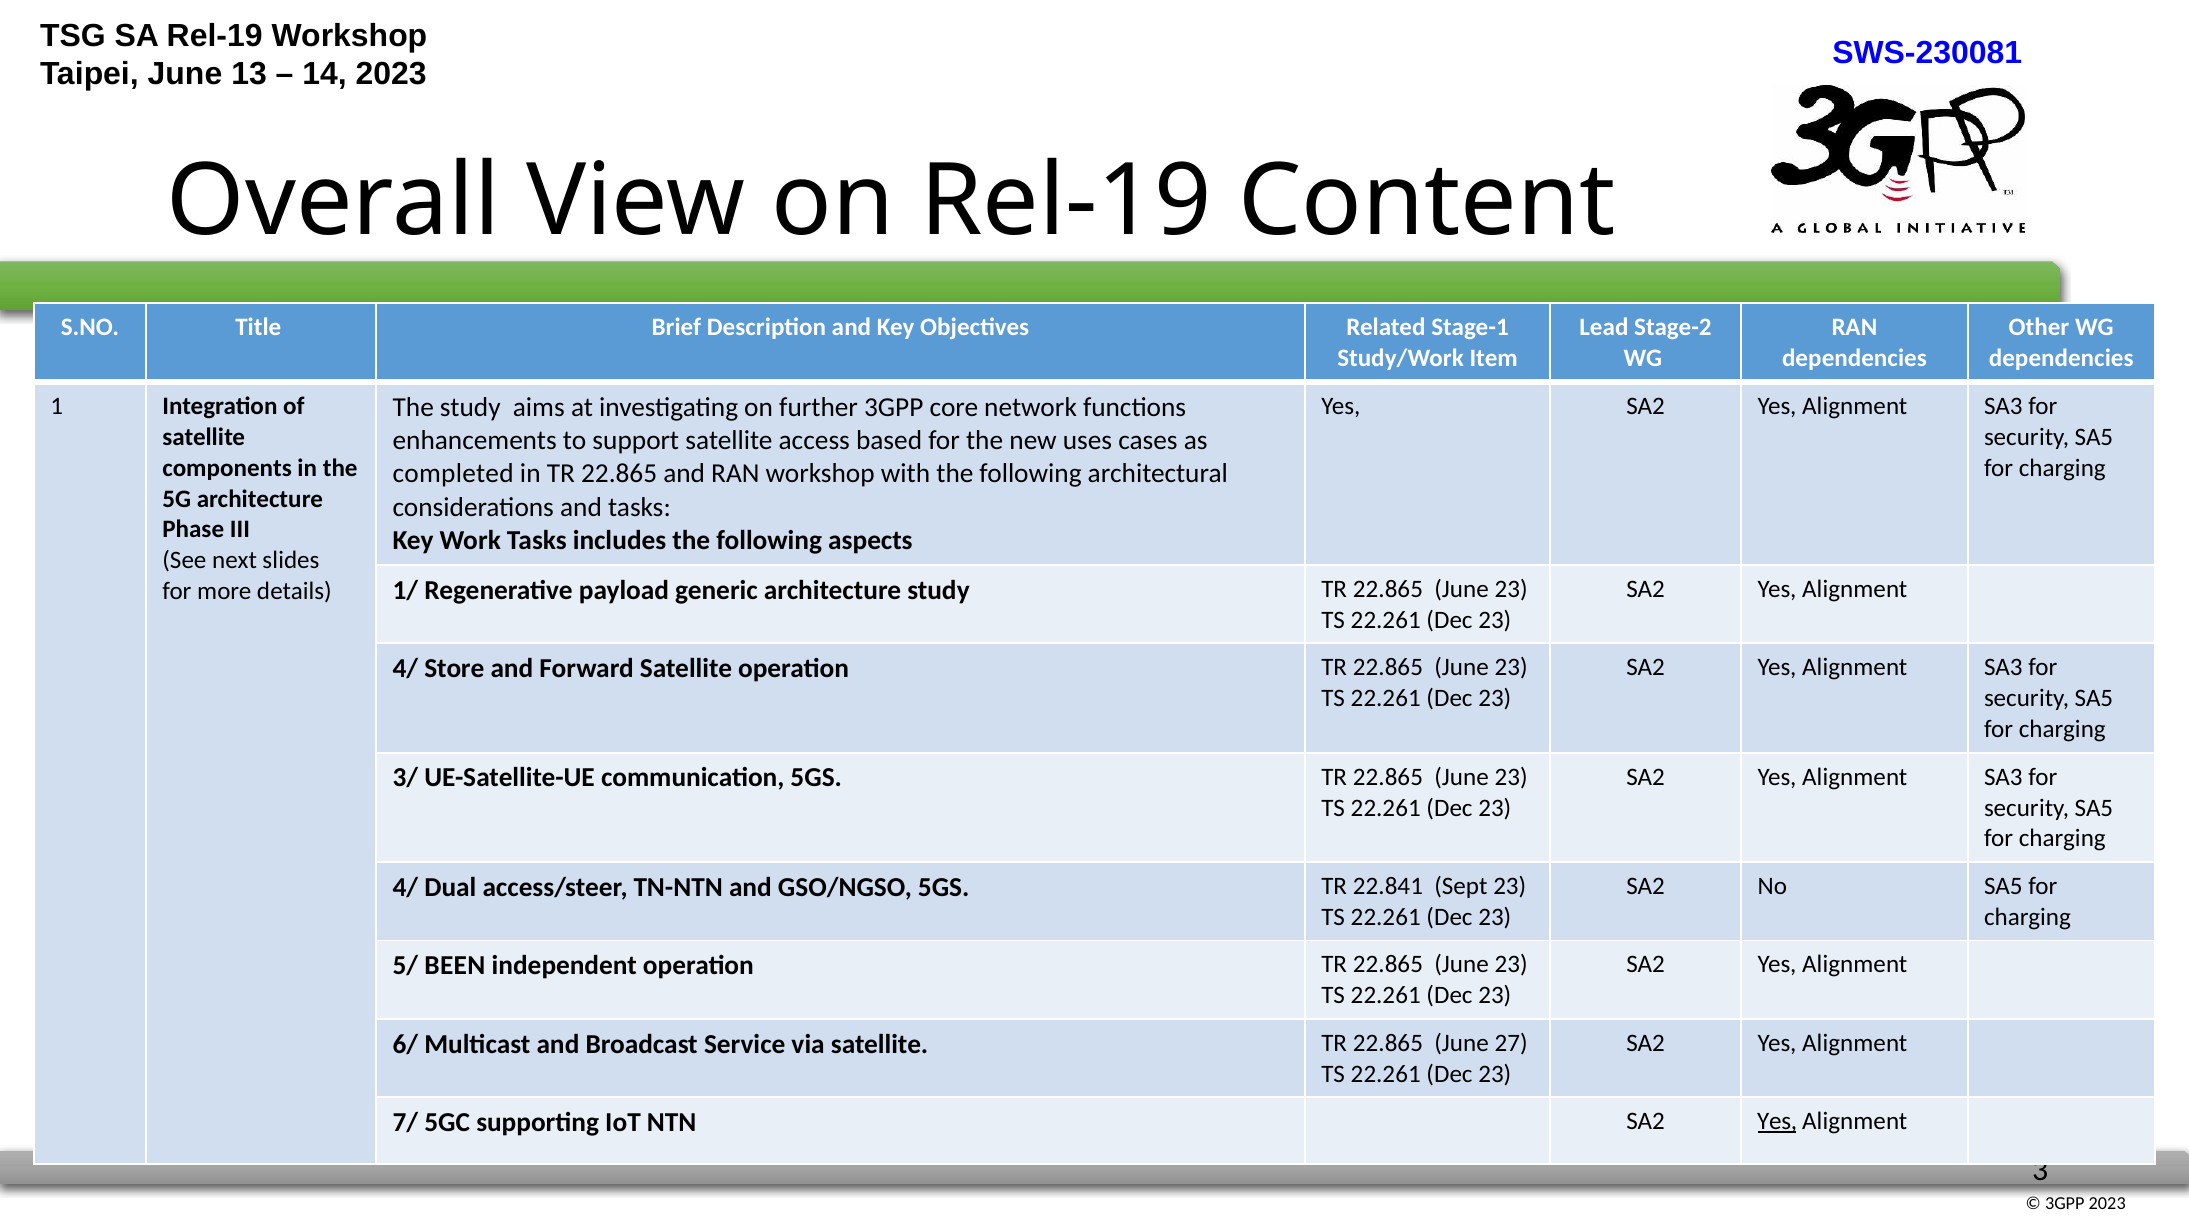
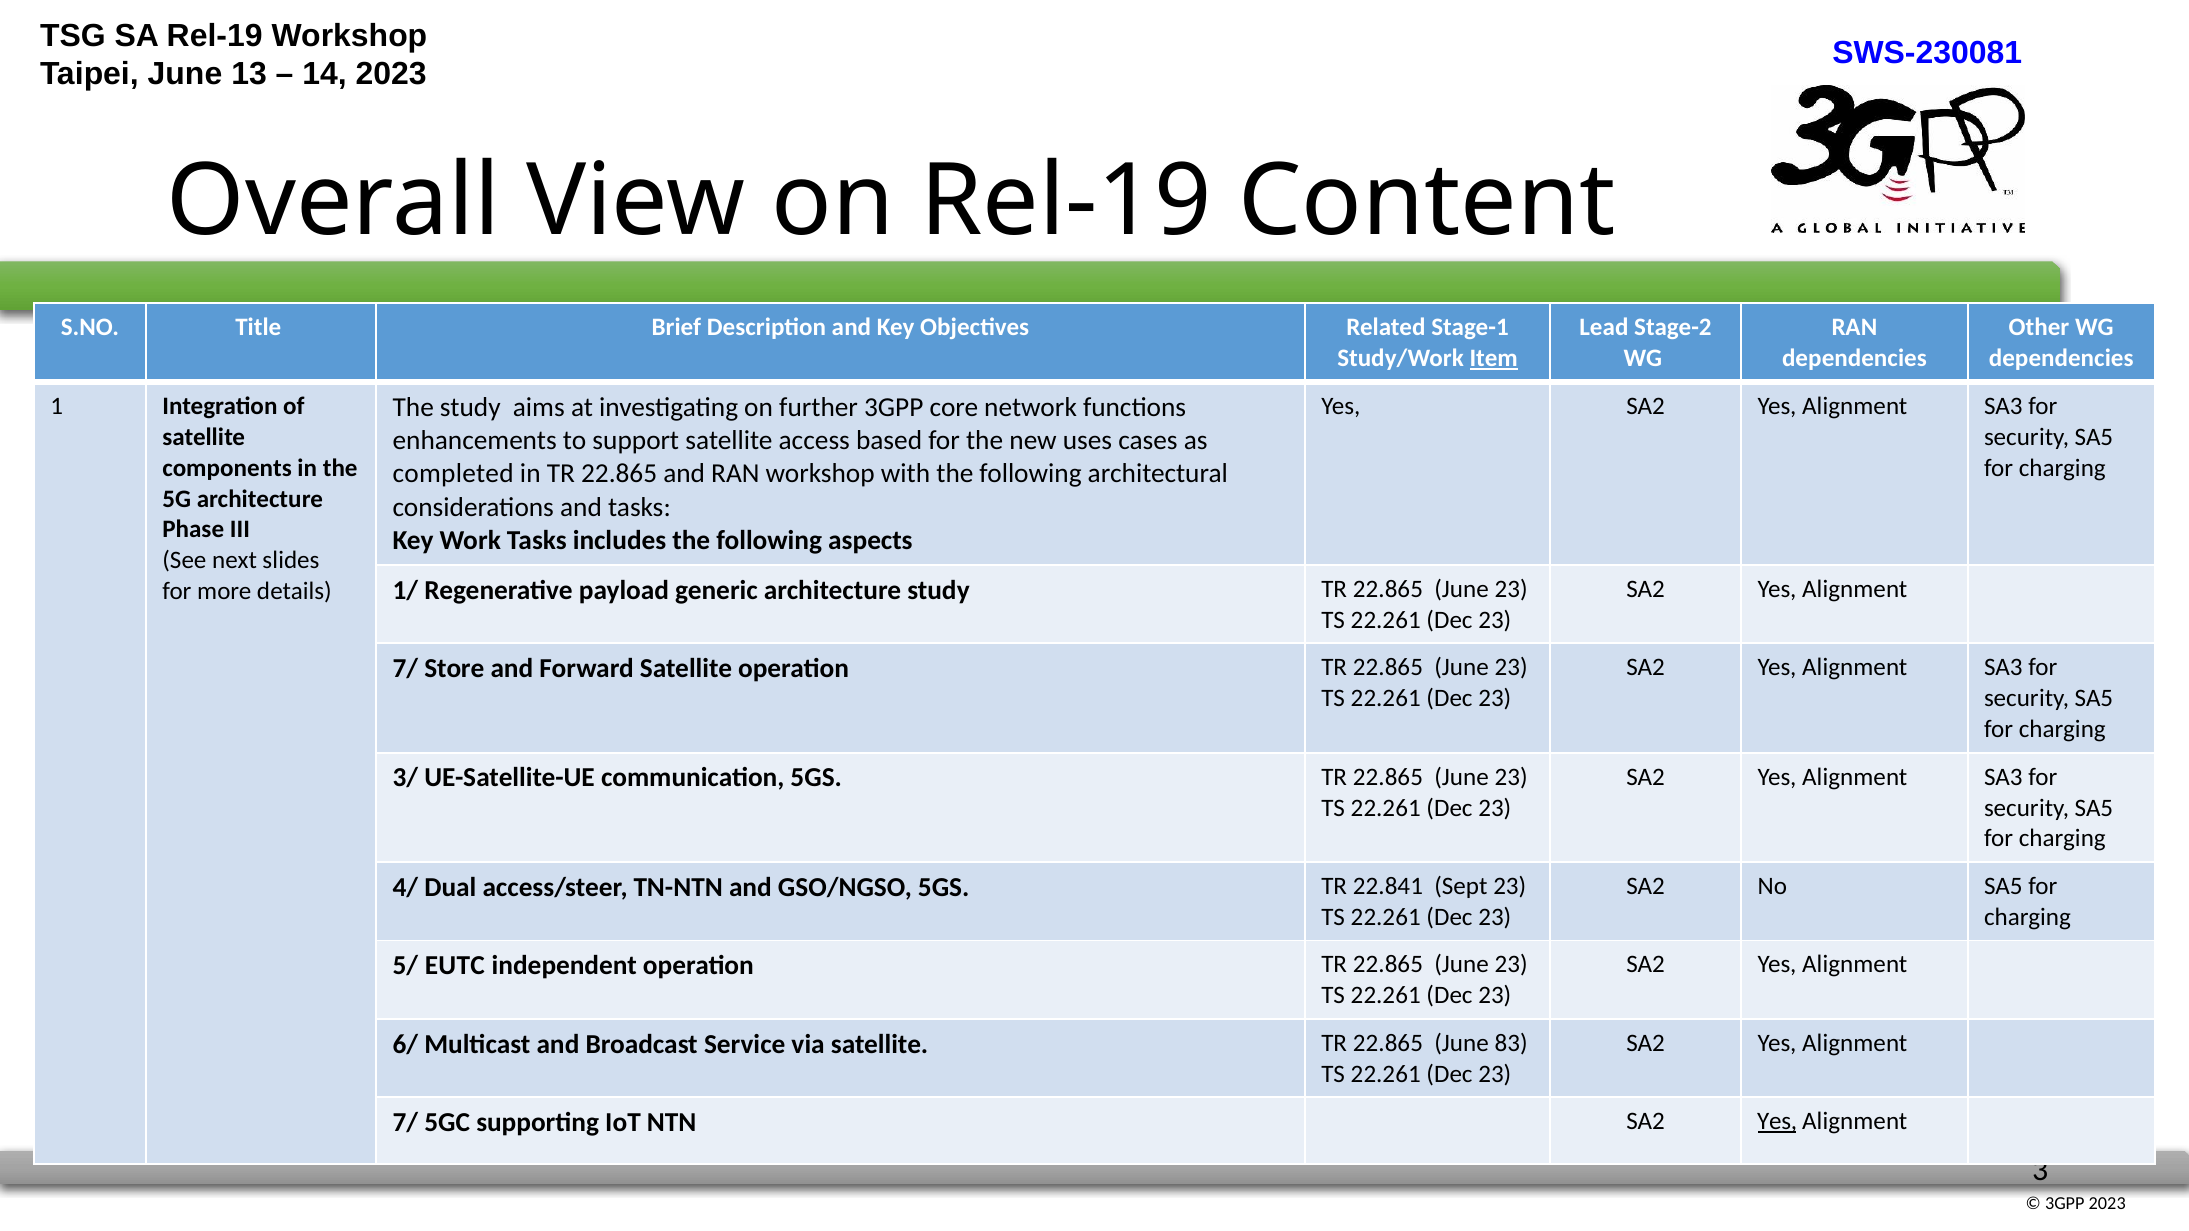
Item underline: none -> present
4/ at (405, 669): 4/ -> 7/
BEEN: BEEN -> EUTC
27: 27 -> 83
